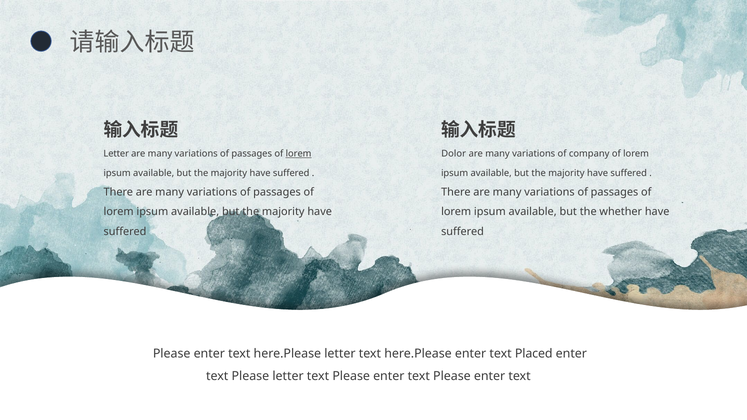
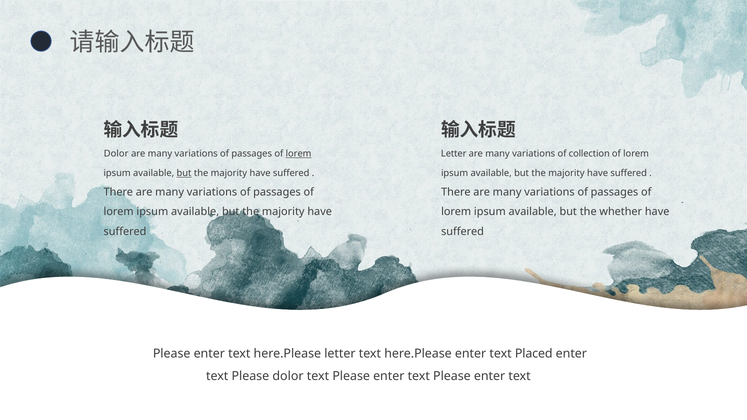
Letter at (116, 154): Letter -> Dolor
Dolor at (454, 154): Dolor -> Letter
company: company -> collection
but at (184, 173) underline: none -> present
Please letter: letter -> dolor
